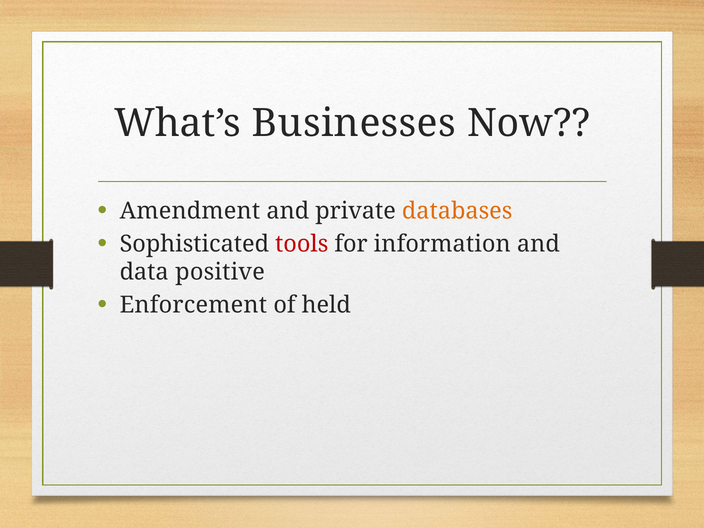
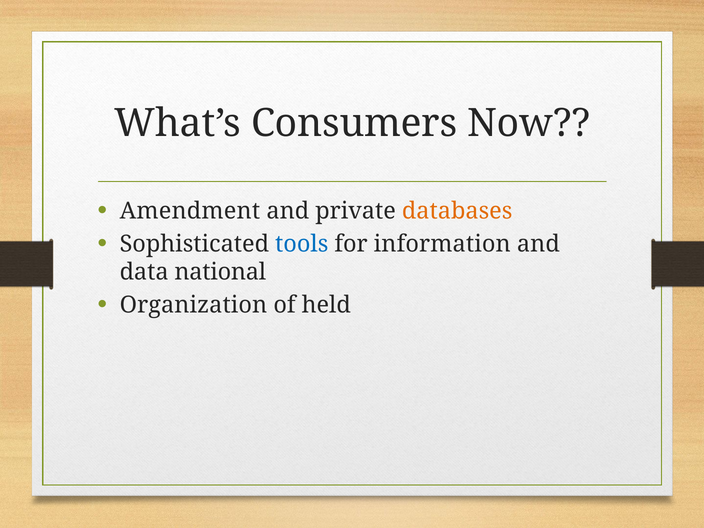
Businesses: Businesses -> Consumers
tools colour: red -> blue
positive: positive -> national
Enforcement: Enforcement -> Organization
